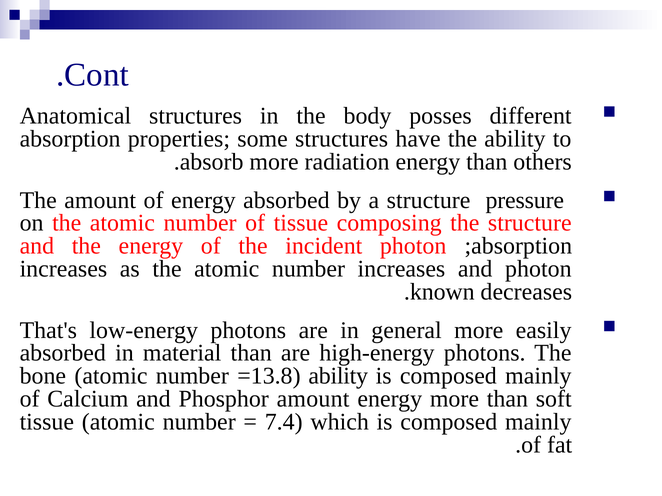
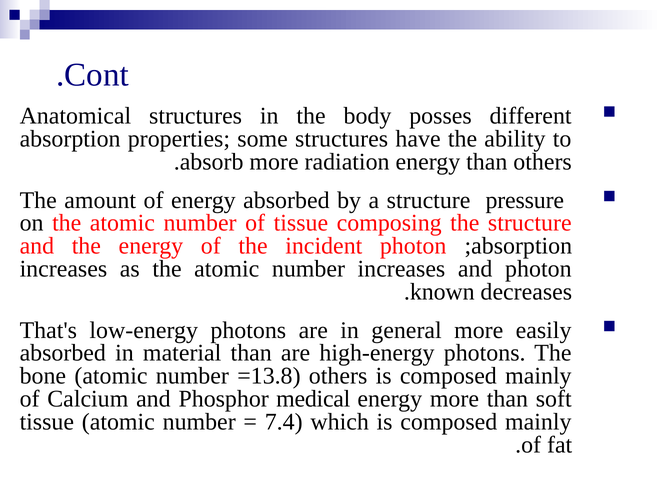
=13.8 ability: ability -> others
Phosphor amount: amount -> medical
